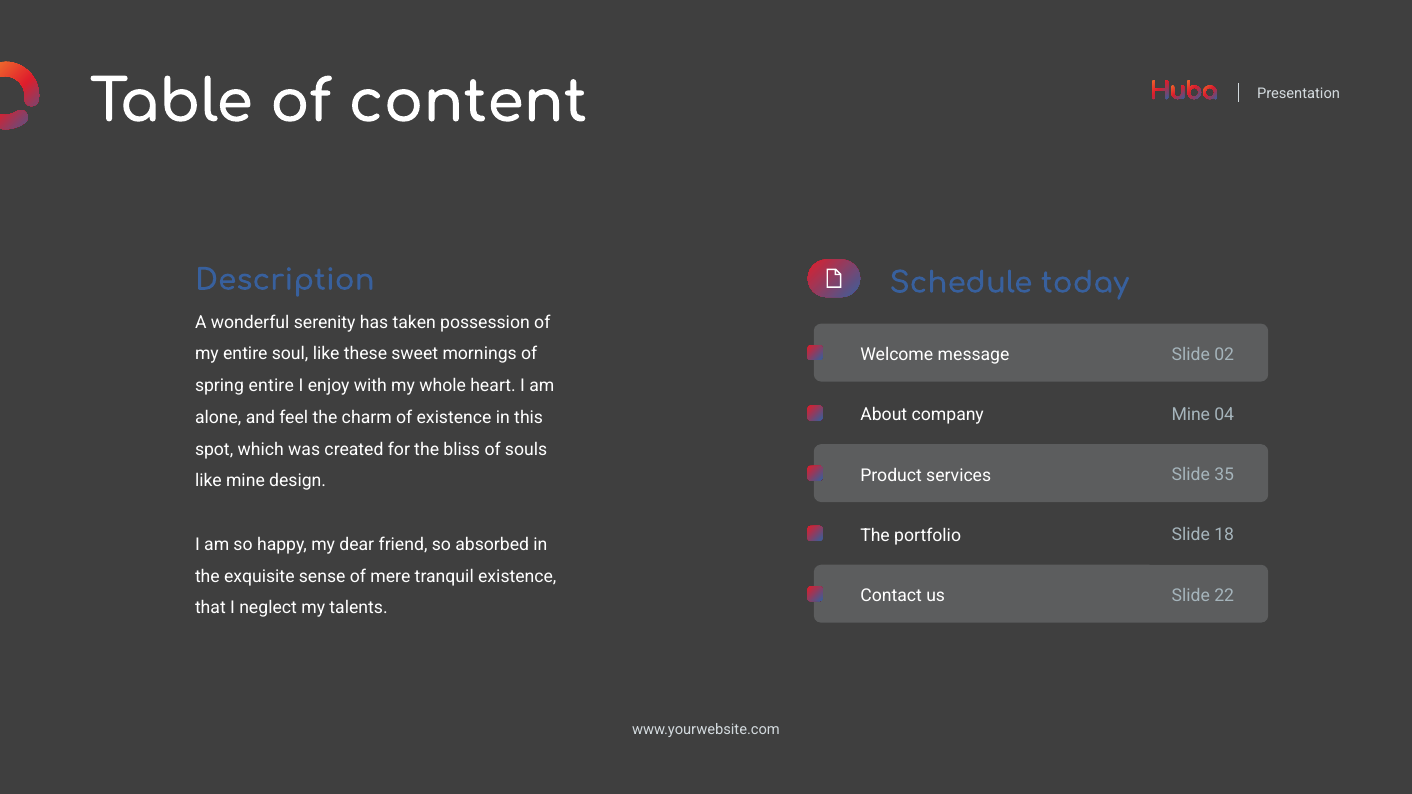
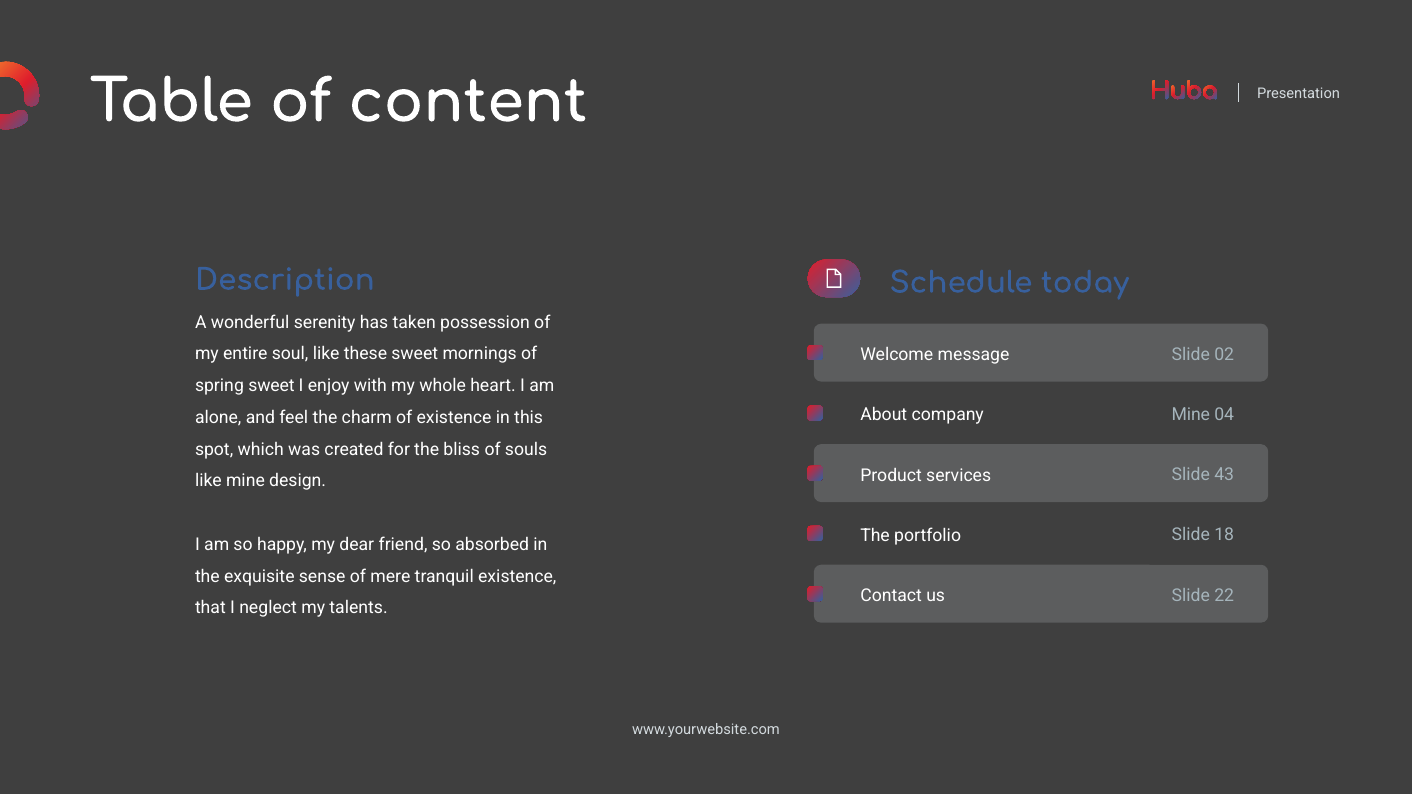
spring entire: entire -> sweet
35: 35 -> 43
